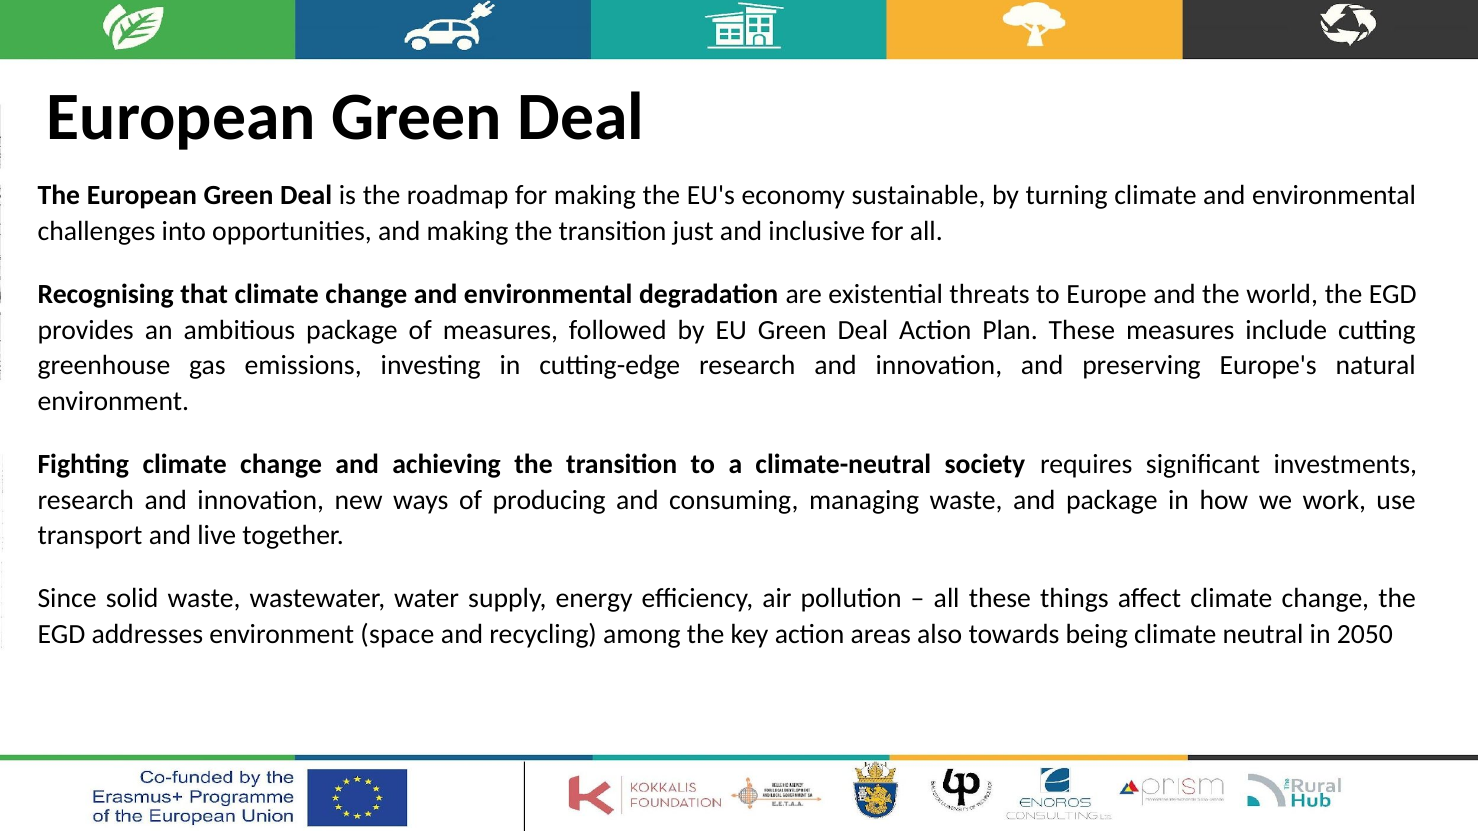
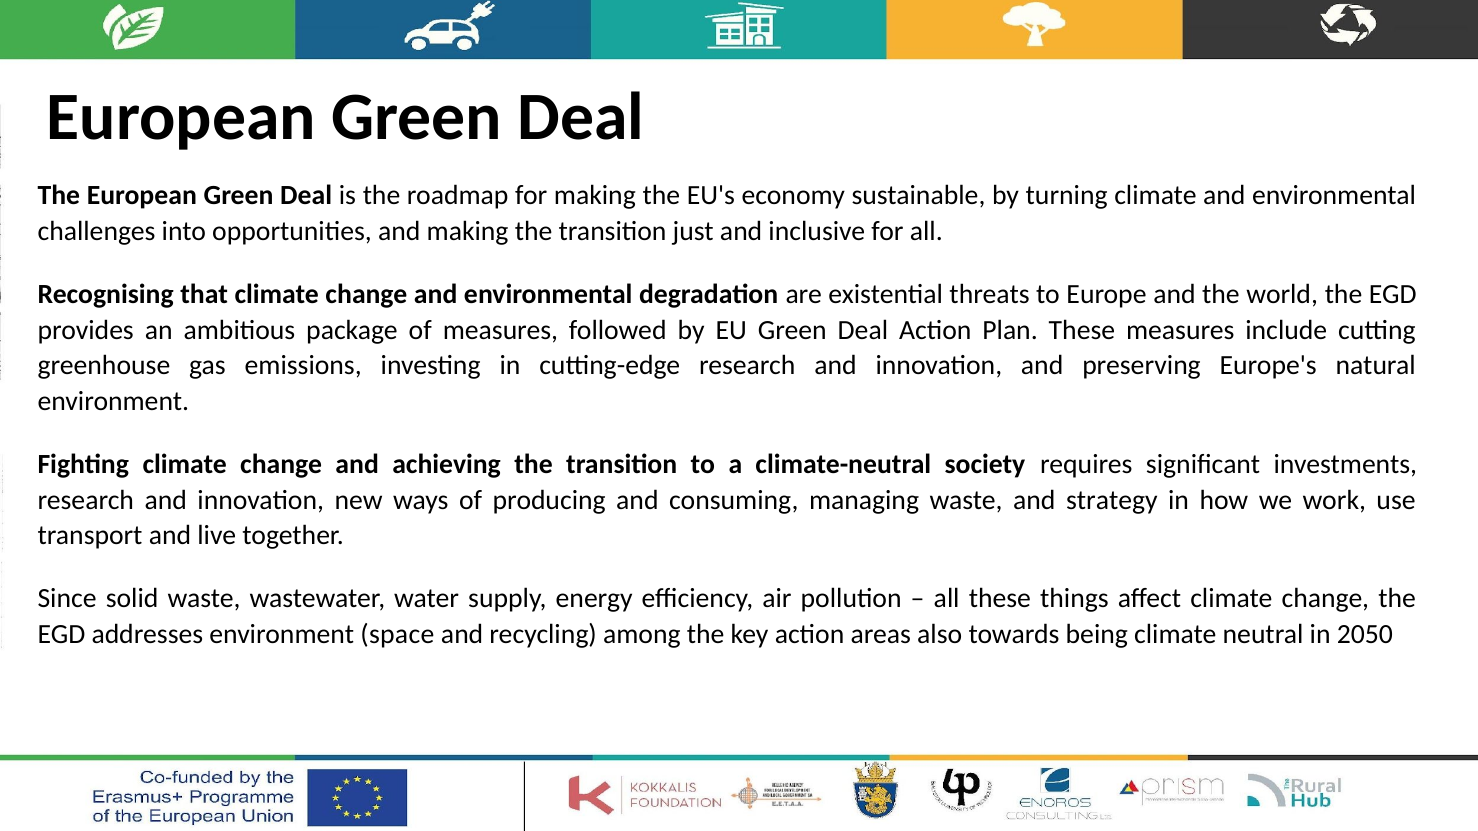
and package: package -> strategy
